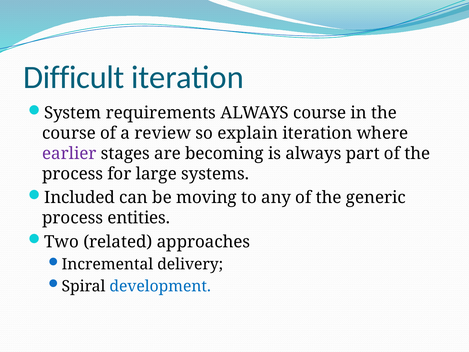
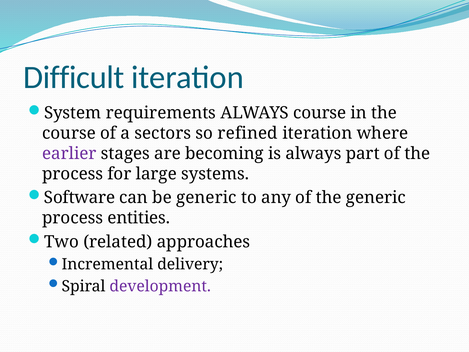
review: review -> sectors
explain: explain -> refined
Included: Included -> Software
be moving: moving -> generic
development colour: blue -> purple
